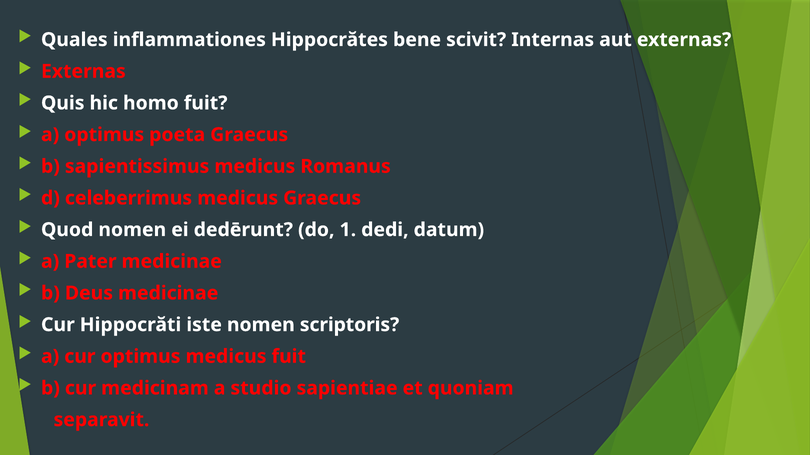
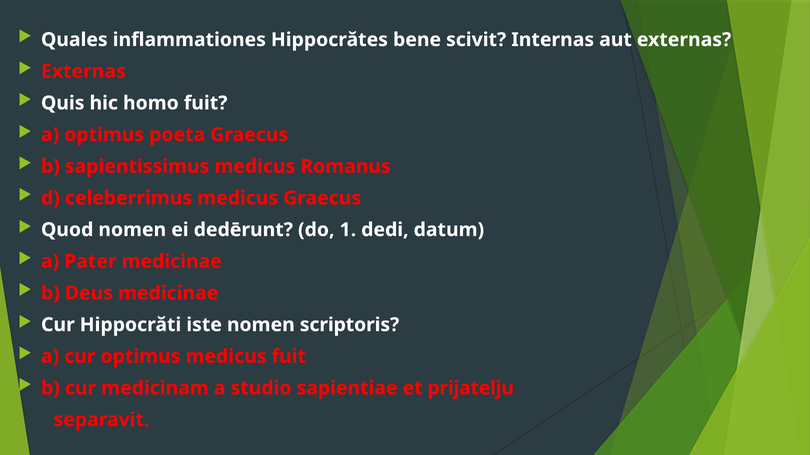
quoniam: quoniam -> prijatelju
